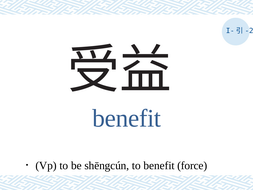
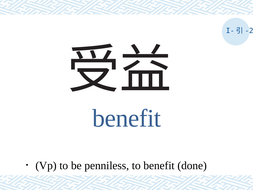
shēngcún: shēngcún -> penniless
force: force -> done
